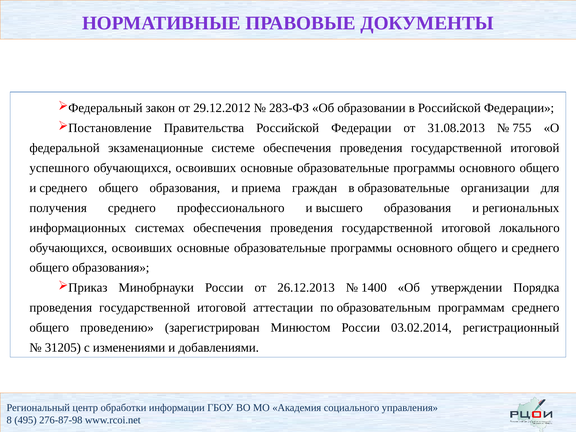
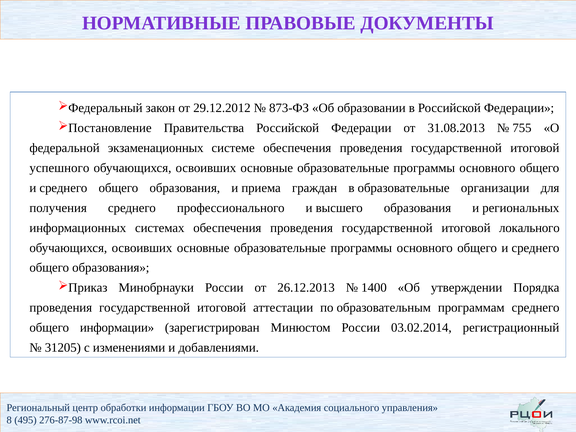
283-ФЗ: 283-ФЗ -> 873-ФЗ
экзаменационные: экзаменационные -> экзаменационных
общего проведению: проведению -> информации
